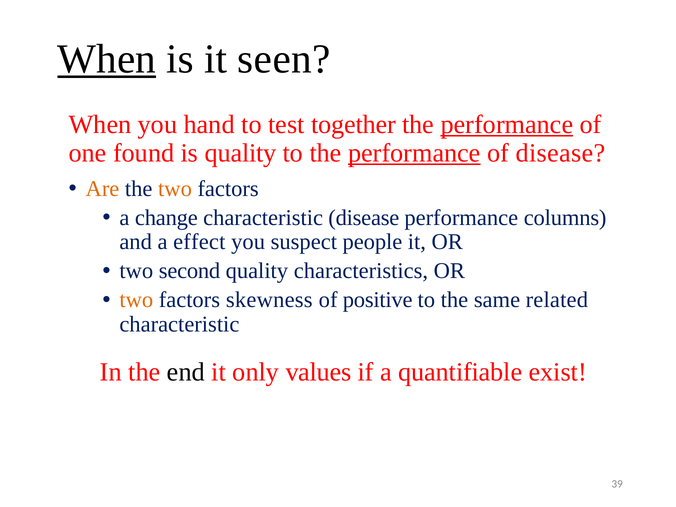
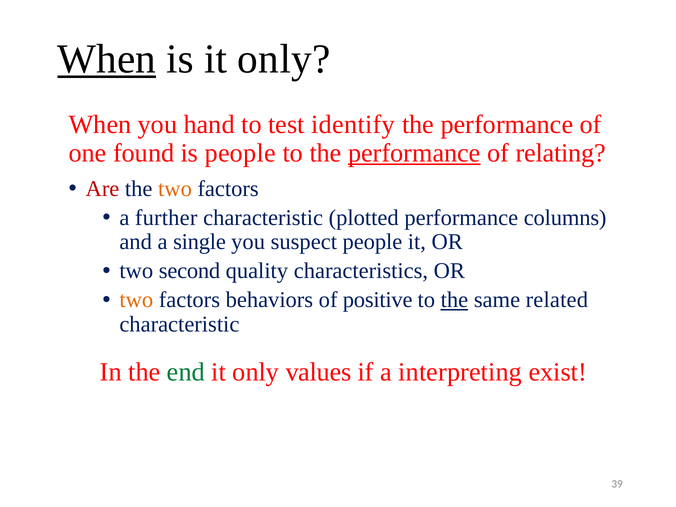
is it seen: seen -> only
together: together -> identify
performance at (507, 124) underline: present -> none
is quality: quality -> people
of disease: disease -> relating
Are colour: orange -> red
change: change -> further
characteristic disease: disease -> plotted
effect: effect -> single
skewness: skewness -> behaviors
the at (454, 300) underline: none -> present
end colour: black -> green
quantifiable: quantifiable -> interpreting
